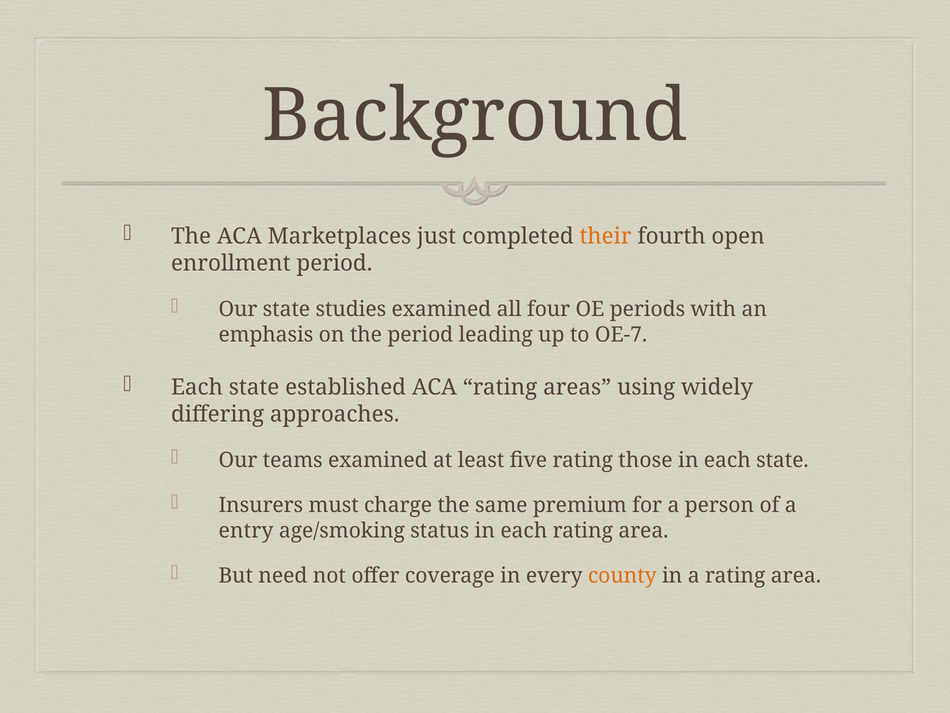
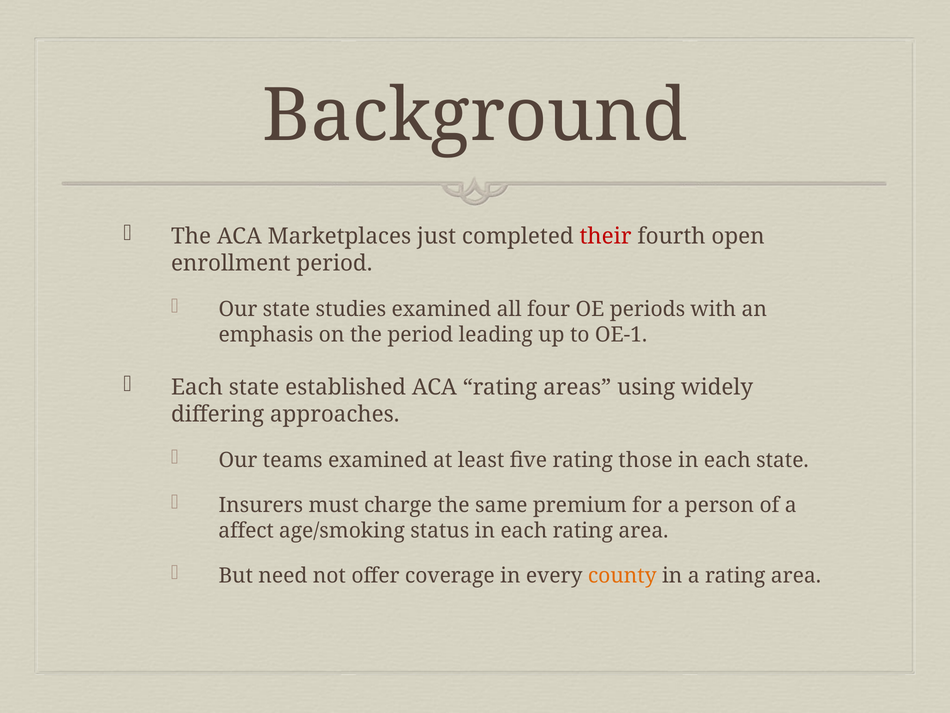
their colour: orange -> red
OE-7: OE-7 -> OE-1
entry: entry -> affect
